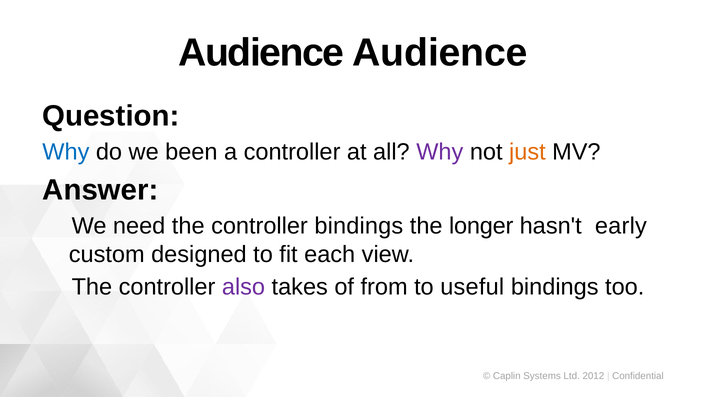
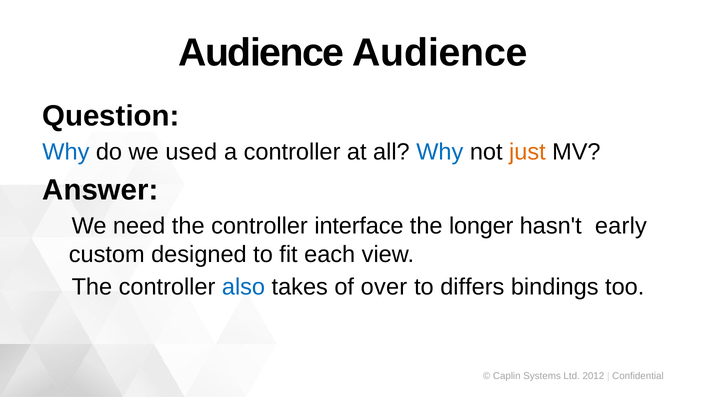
been: been -> used
Why at (440, 152) colour: purple -> blue
controller bindings: bindings -> interface
also colour: purple -> blue
from: from -> over
useful: useful -> differs
